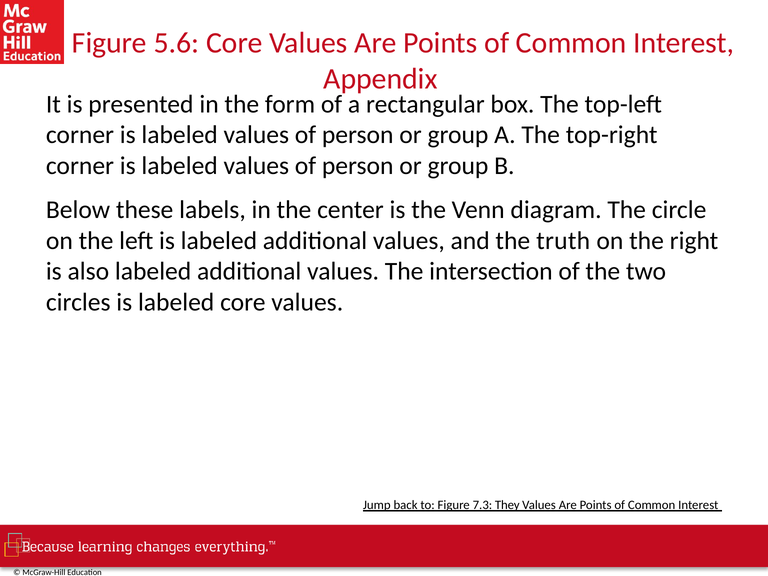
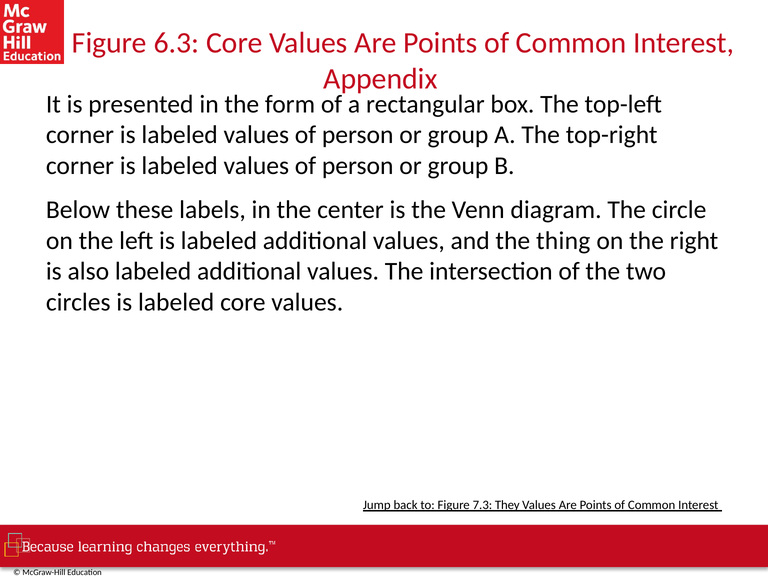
5.6: 5.6 -> 6.3
truth: truth -> thing
